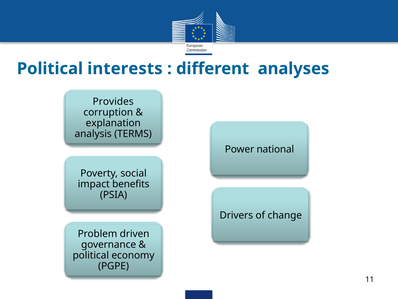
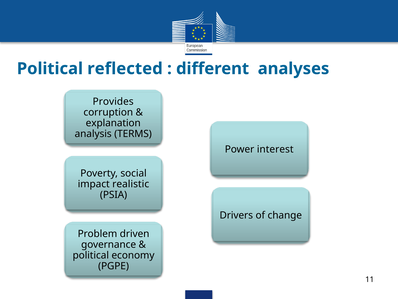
interests: interests -> reflected
national: national -> interest
benefits: benefits -> realistic
